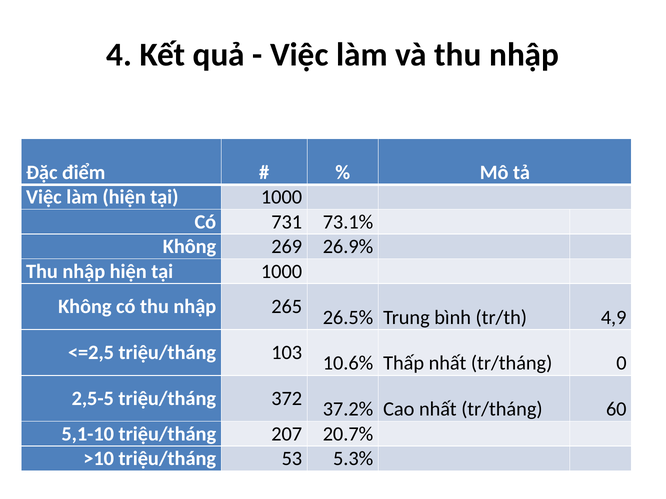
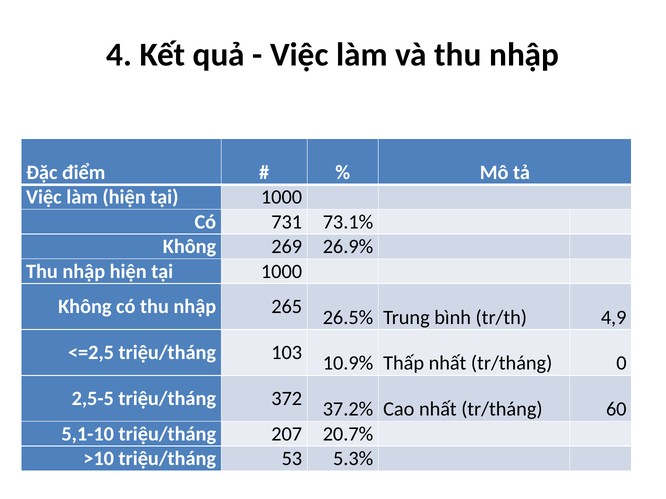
10.6%: 10.6% -> 10.9%
